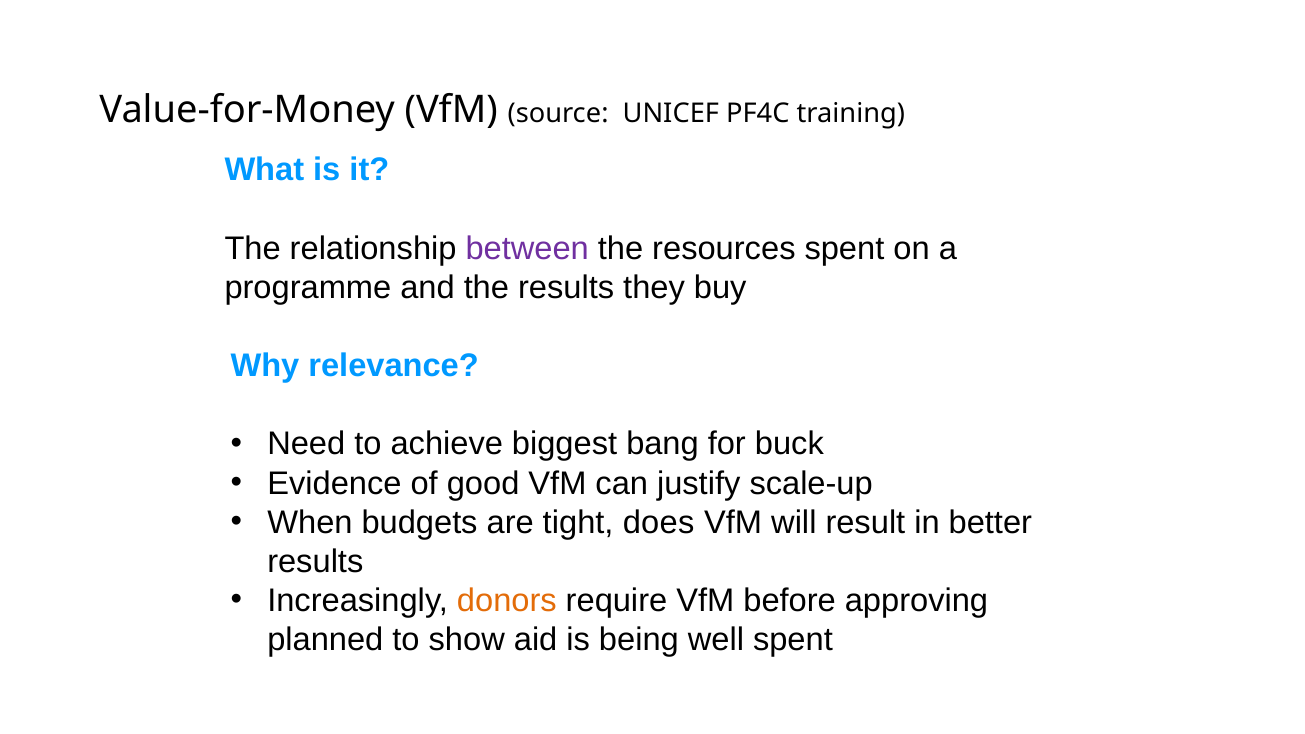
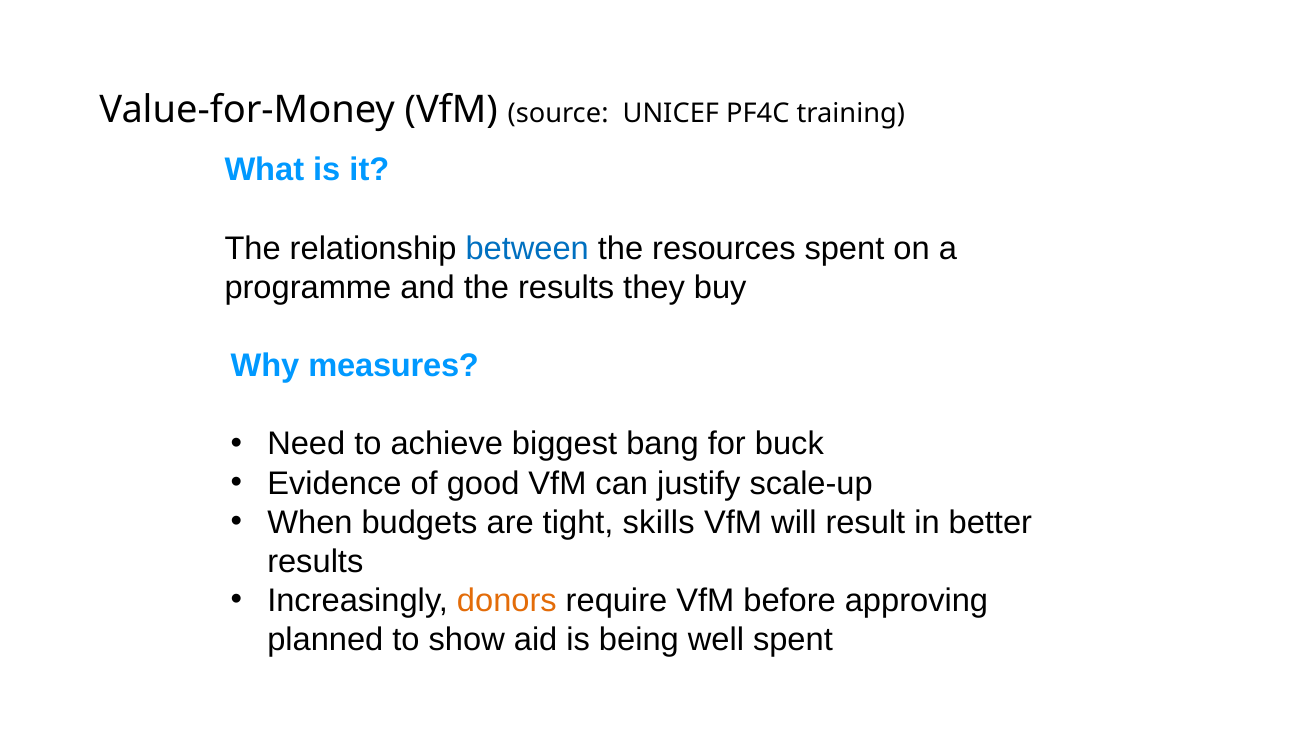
between colour: purple -> blue
relevance: relevance -> measures
does: does -> skills
